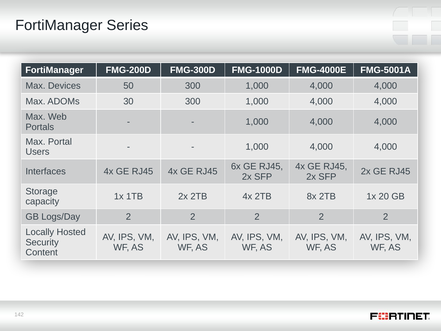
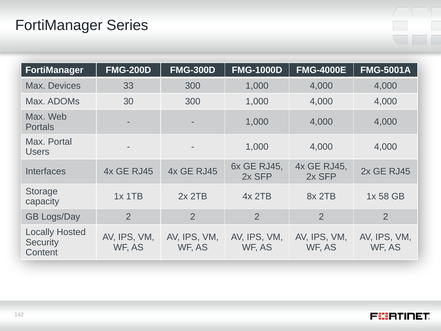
50: 50 -> 33
20: 20 -> 58
